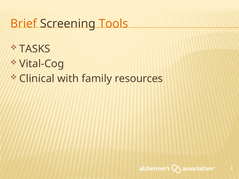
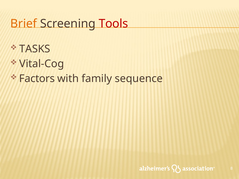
Tools colour: orange -> red
Clinical: Clinical -> Factors
resources: resources -> sequence
